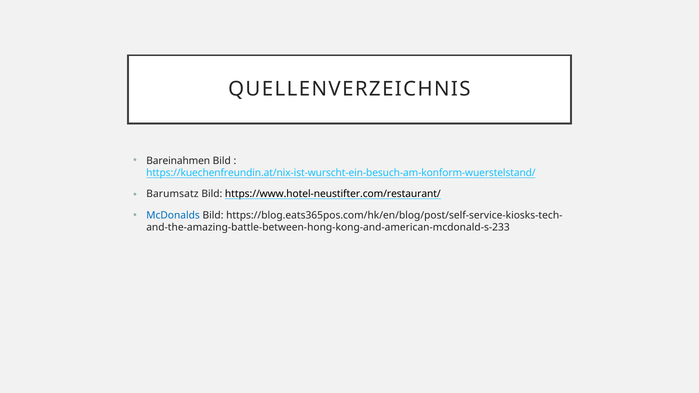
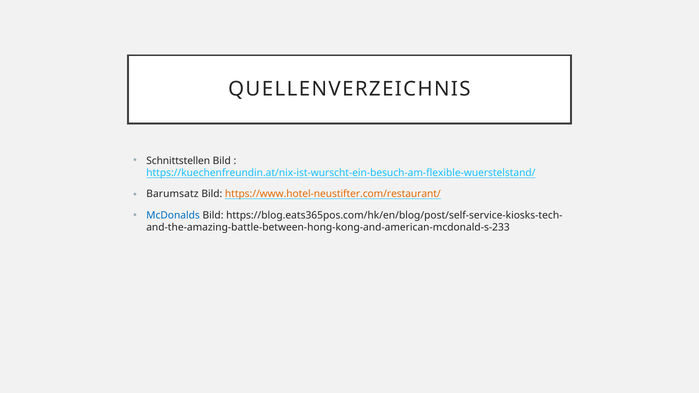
Bareinahmen: Bareinahmen -> Schnittstellen
https://kuechenfreundin.at/nix-ist-wurscht-ein-besuch-am-konform-wuerstelstand/: https://kuechenfreundin.at/nix-ist-wurscht-ein-besuch-am-konform-wuerstelstand/ -> https://kuechenfreundin.at/nix-ist-wurscht-ein-besuch-am-flexible-wuerstelstand/
https://www.hotel-neustifter.com/restaurant/ colour: black -> orange
